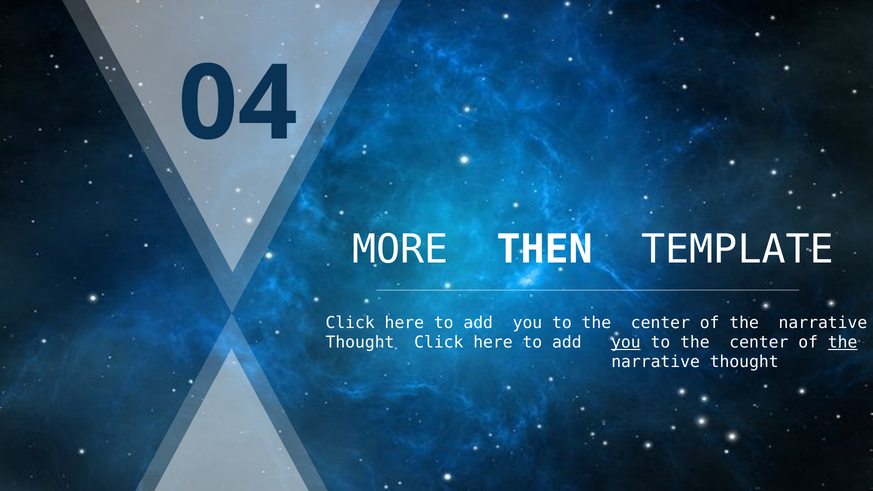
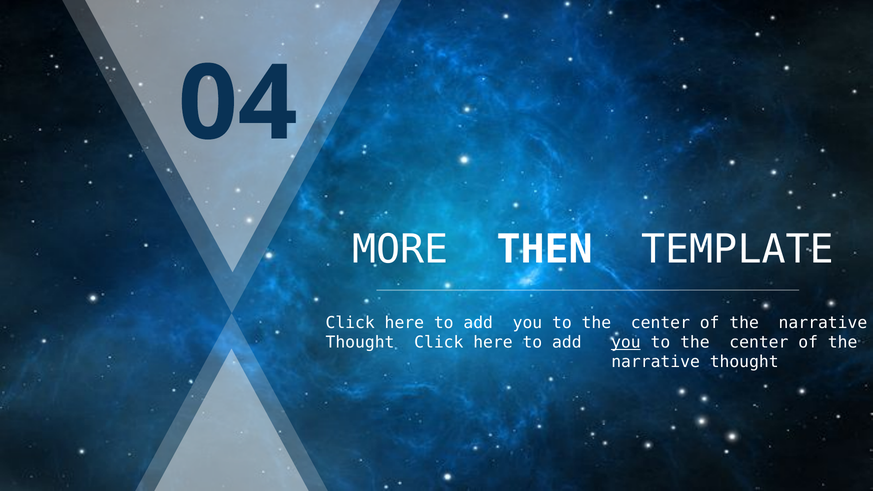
the at (843, 342) underline: present -> none
